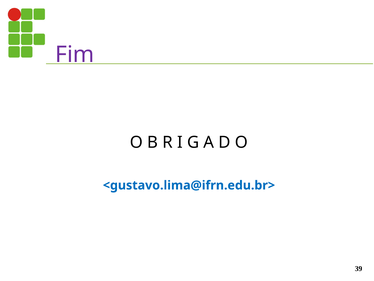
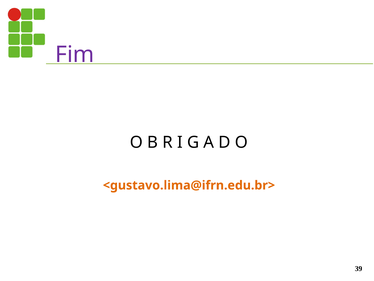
<gustavo.lima@ifrn.edu.br> colour: blue -> orange
